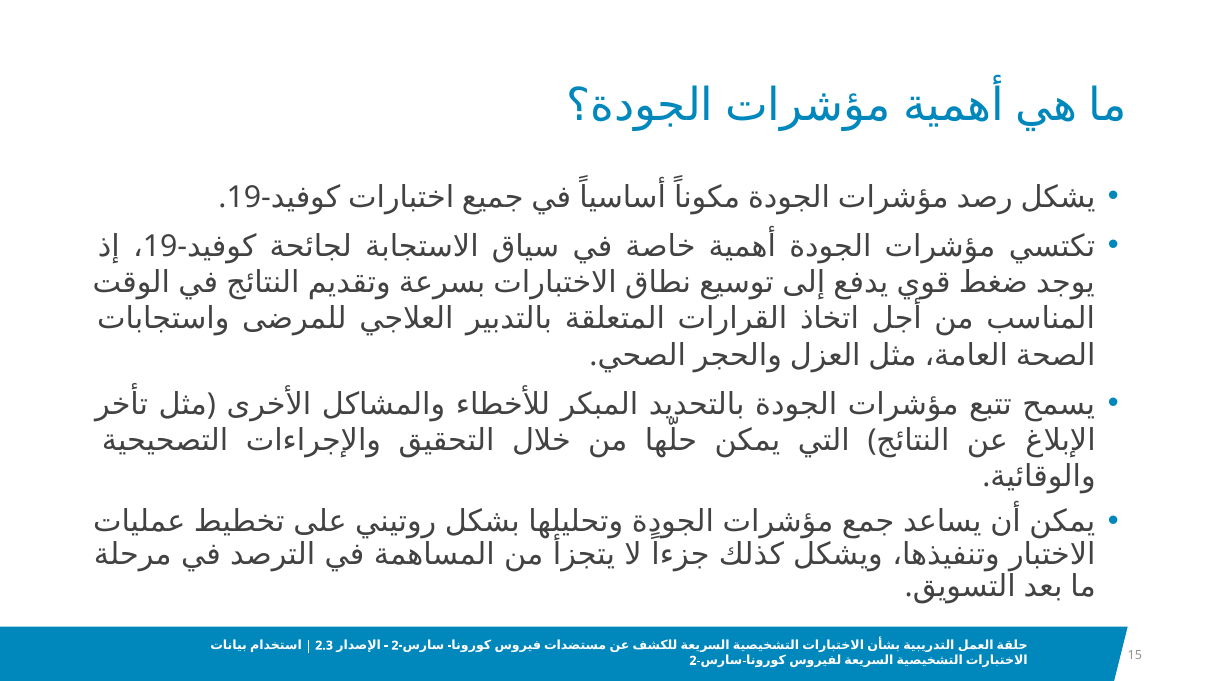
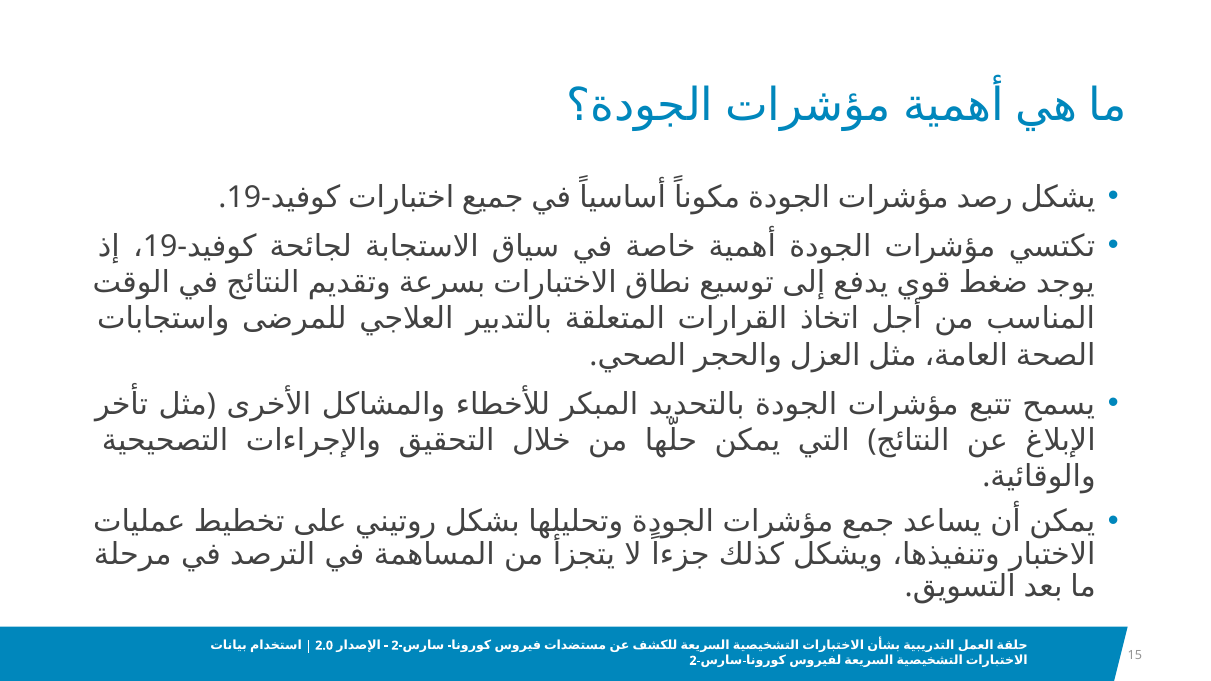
2.3: 2.3 -> 2.0
